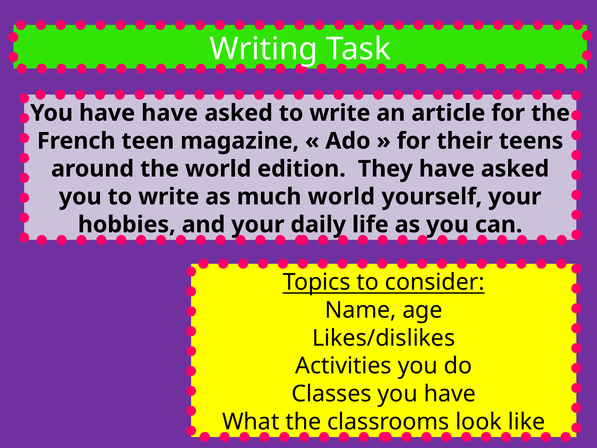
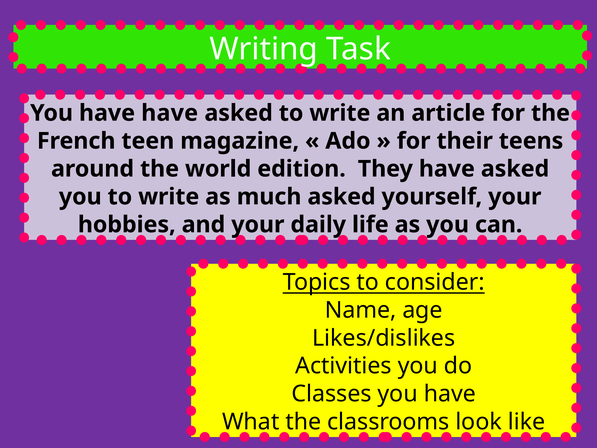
much world: world -> asked
